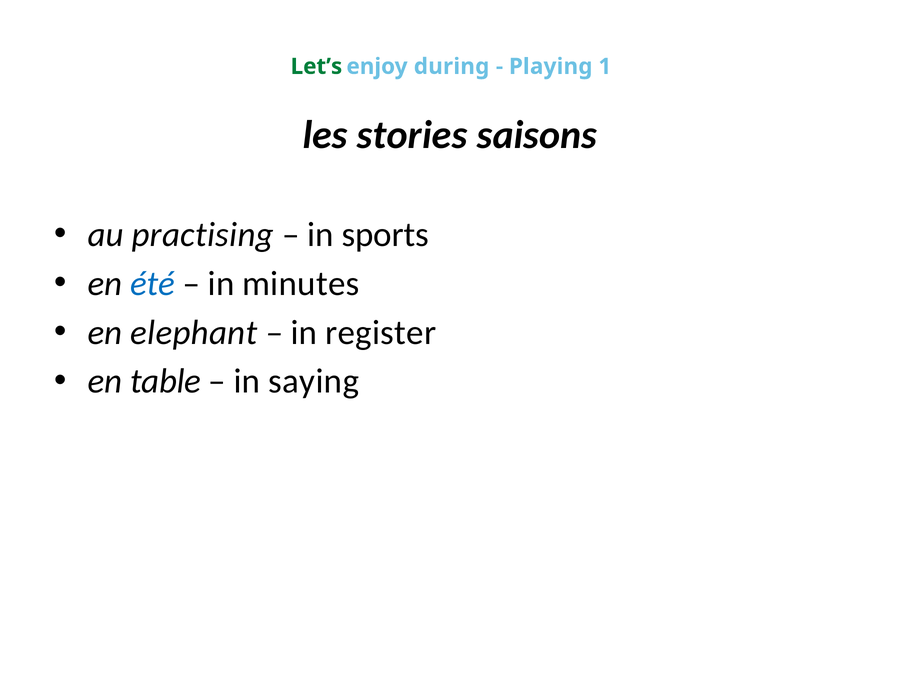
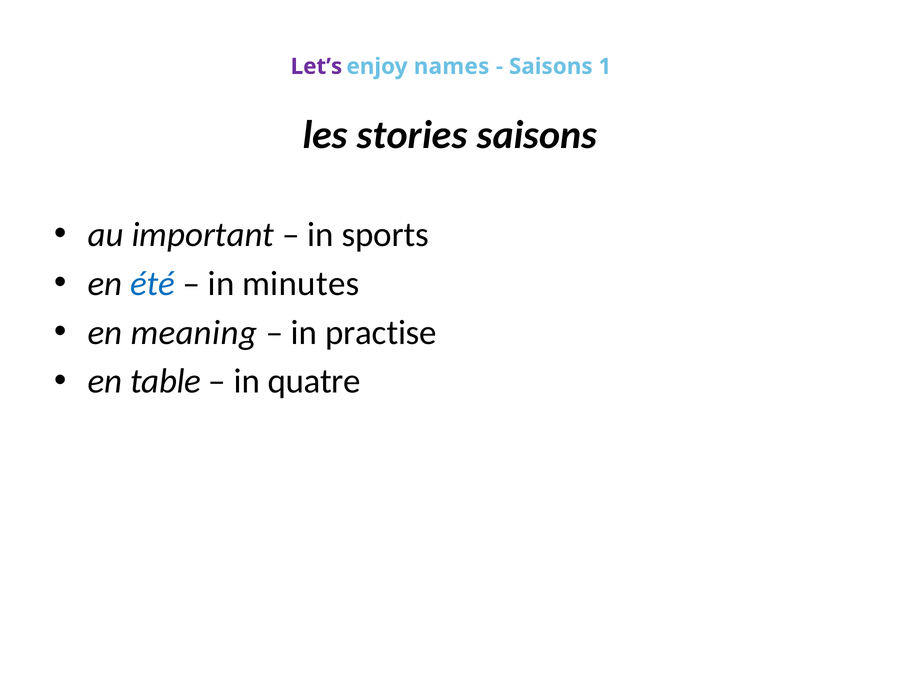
Let’s colour: green -> purple
during: during -> names
Playing at (551, 66): Playing -> Saisons
practising: practising -> important
elephant: elephant -> meaning
register: register -> practise
saying: saying -> quatre
